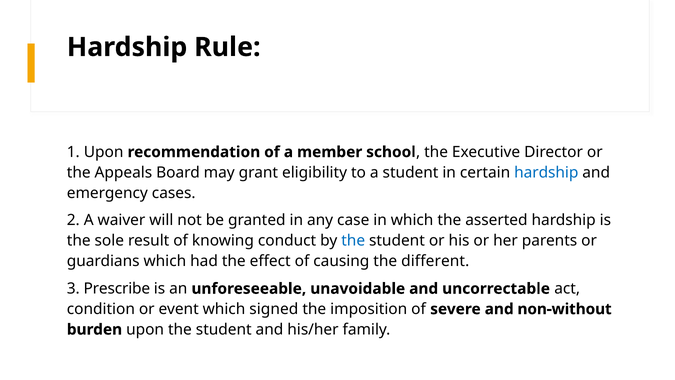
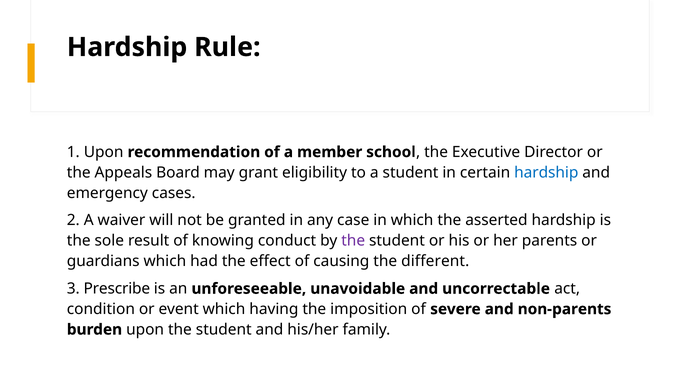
the at (353, 241) colour: blue -> purple
signed: signed -> having
non-without: non-without -> non-parents
